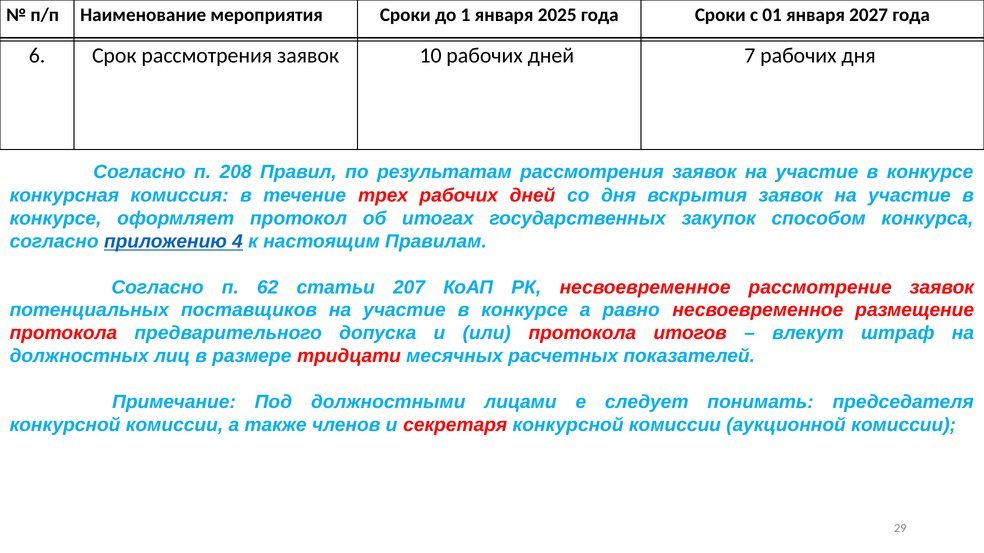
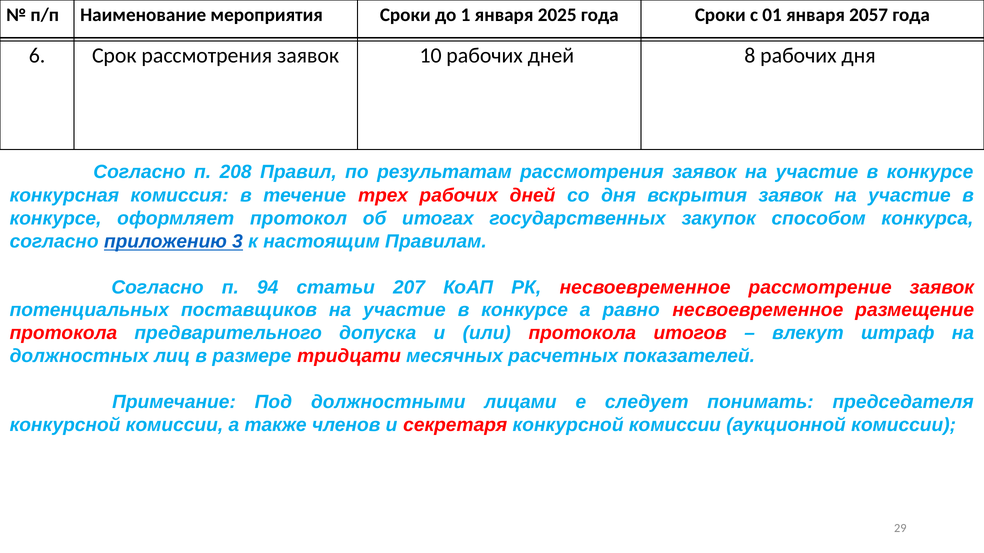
2027: 2027 -> 2057
7: 7 -> 8
4: 4 -> 3
62: 62 -> 94
